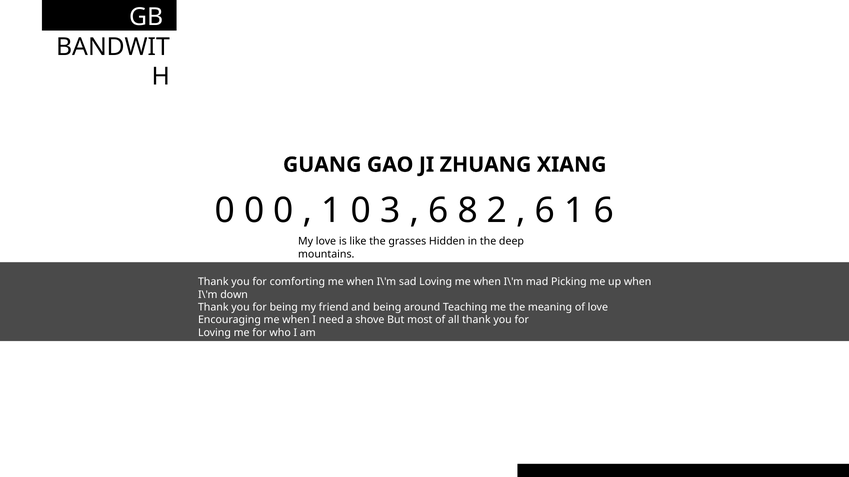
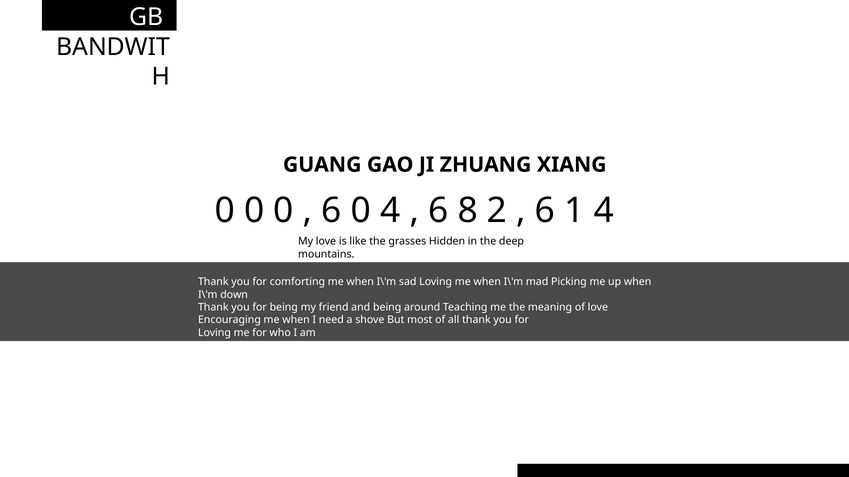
1 at (332, 211): 1 -> 6
0 3: 3 -> 4
1 6: 6 -> 4
